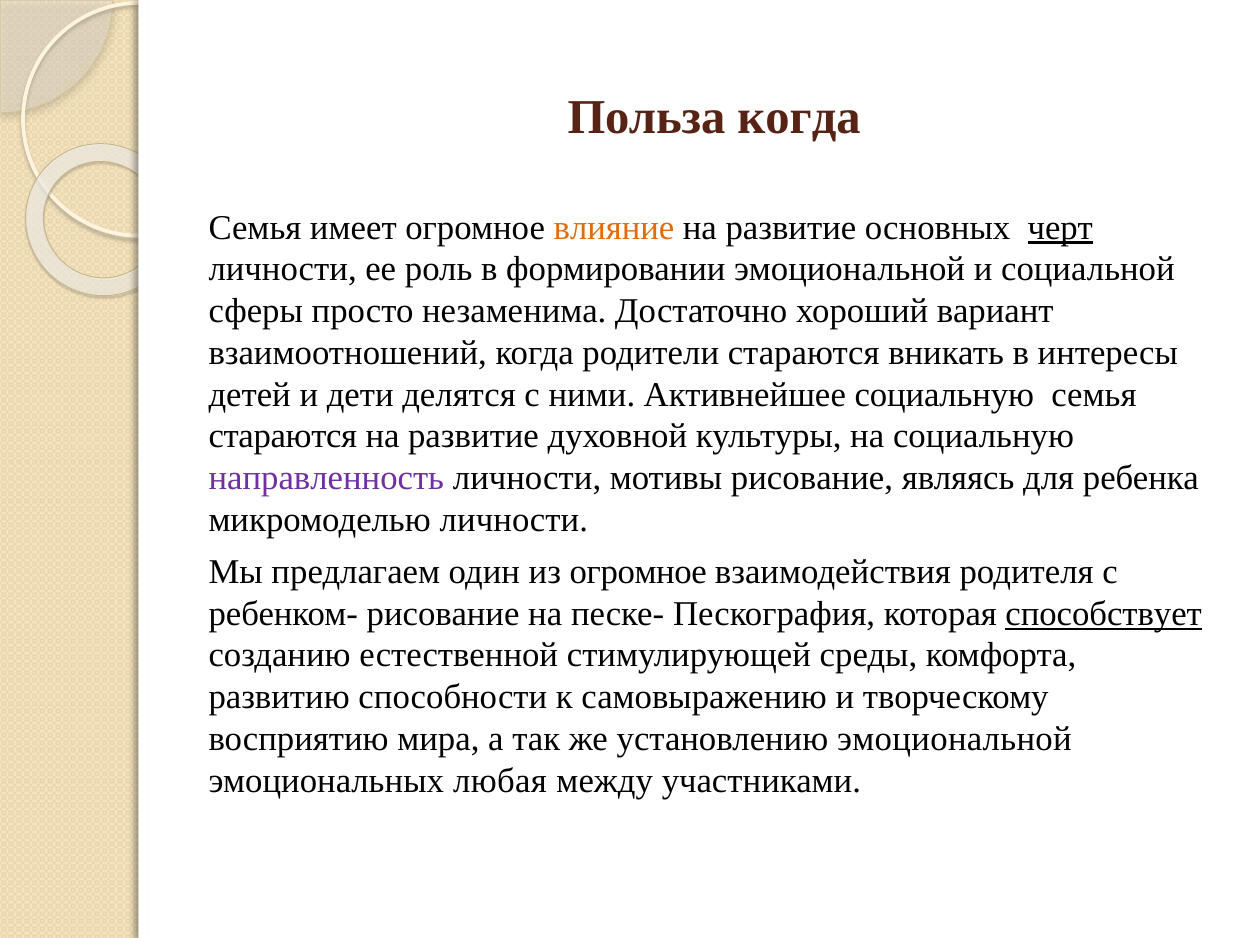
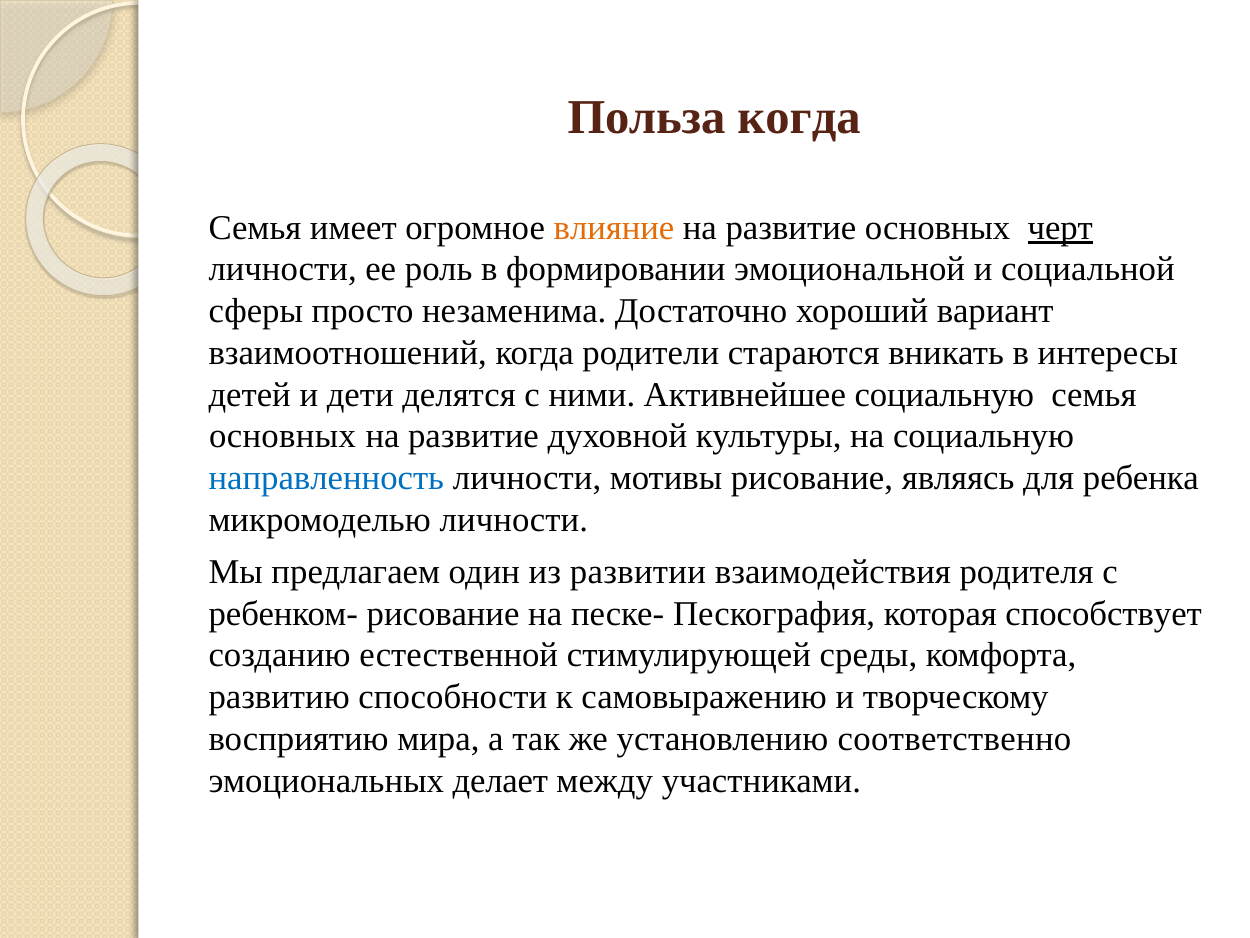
стараются at (283, 436): стараются -> основных
направленность colour: purple -> blue
из огромное: огромное -> развитии
способствует underline: present -> none
установлению эмоциональной: эмоциональной -> соответственно
любая: любая -> делает
